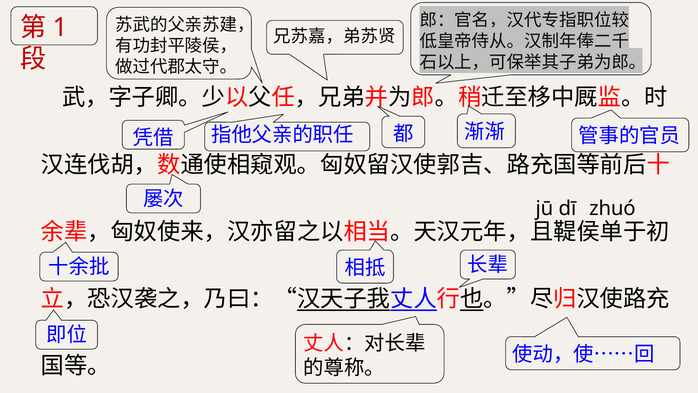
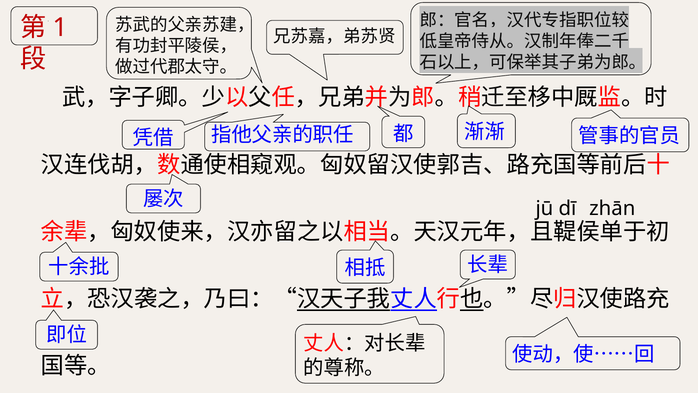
zhuó: zhuó -> zhān
